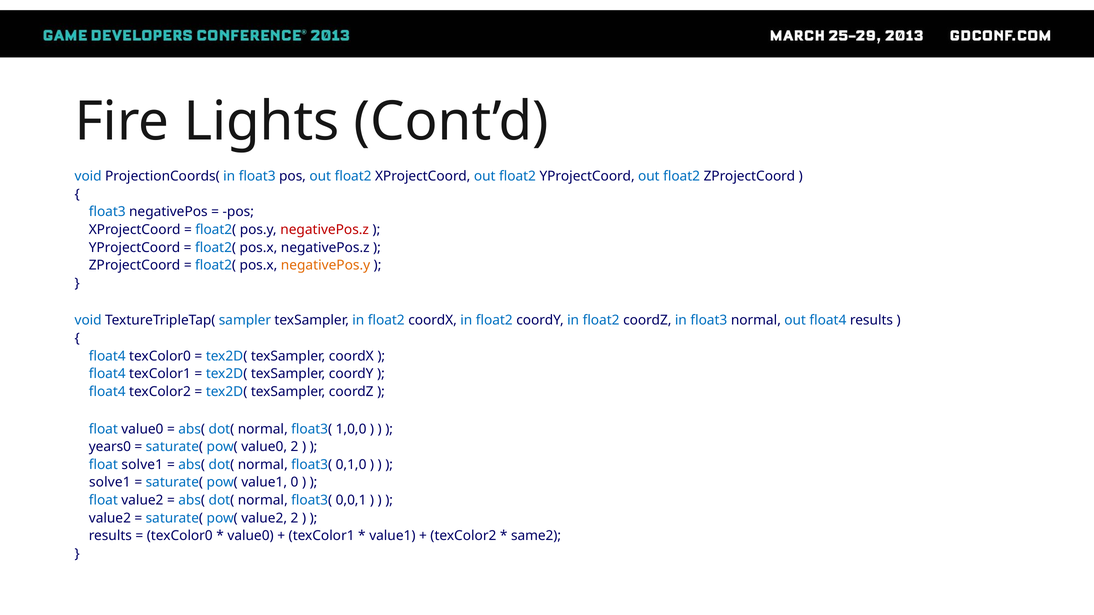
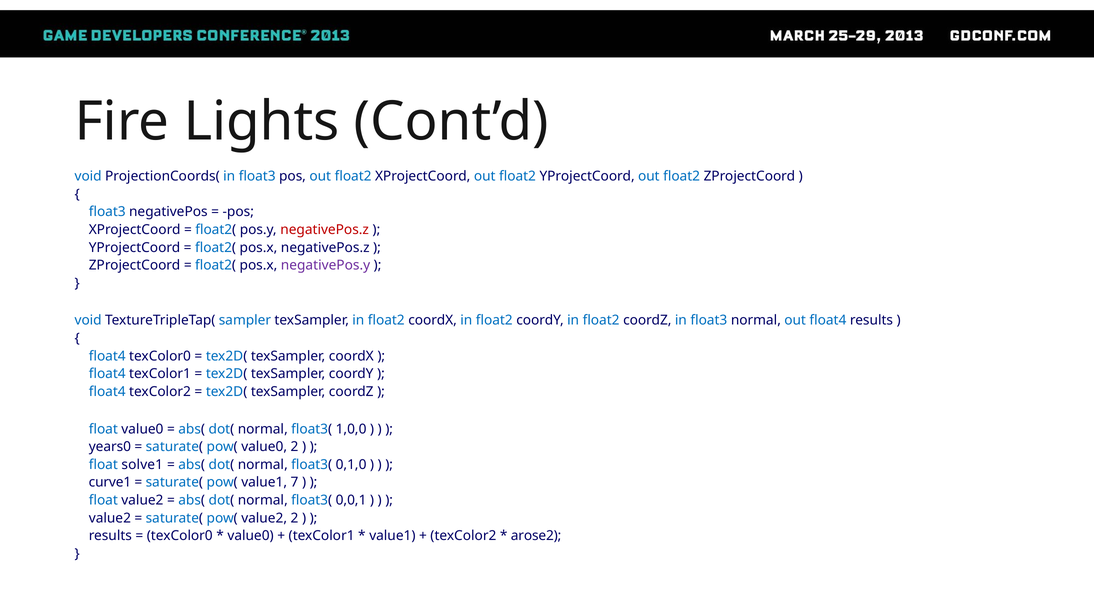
negativePos.y colour: orange -> purple
solve1 at (110, 483): solve1 -> curve1
0: 0 -> 7
same2: same2 -> arose2
